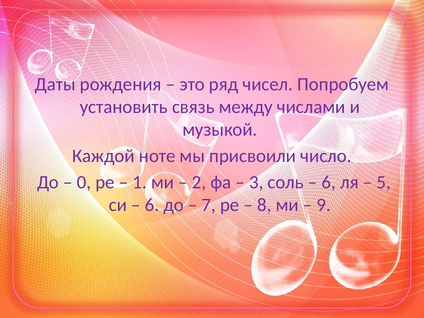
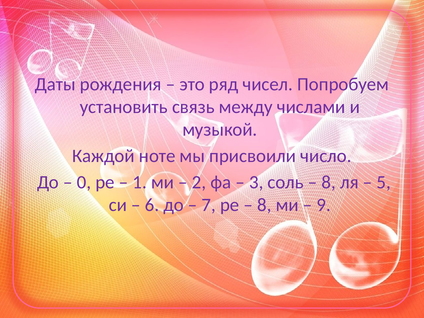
6 at (329, 182): 6 -> 8
